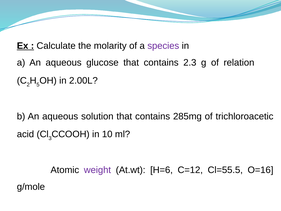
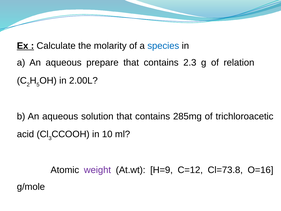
species colour: purple -> blue
glucose: glucose -> prepare
H=6: H=6 -> H=9
Cl=55.5: Cl=55.5 -> Cl=73.8
